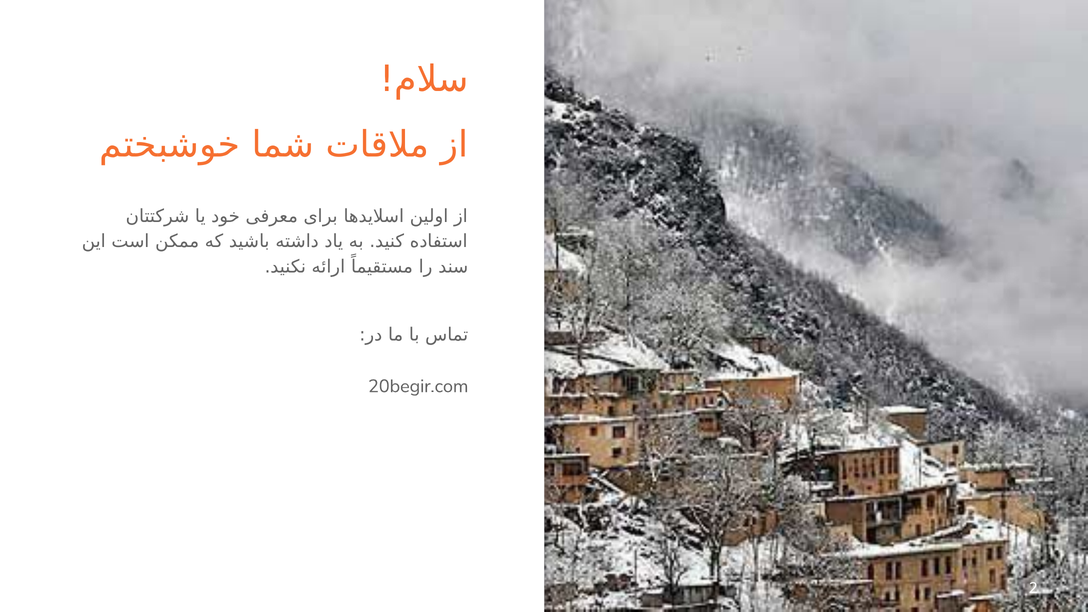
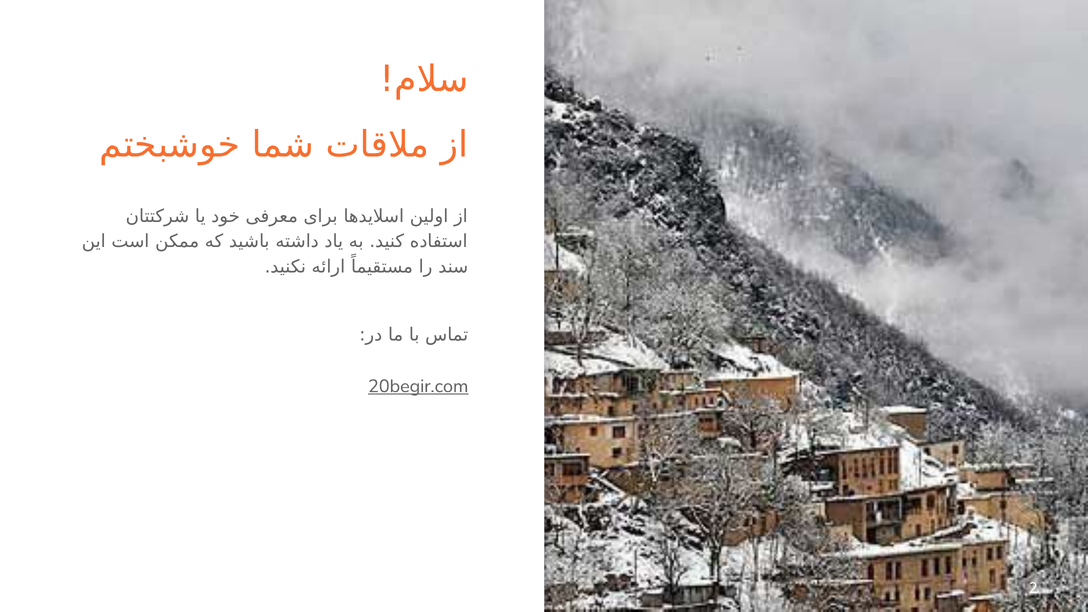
20begir.com underline: none -> present
